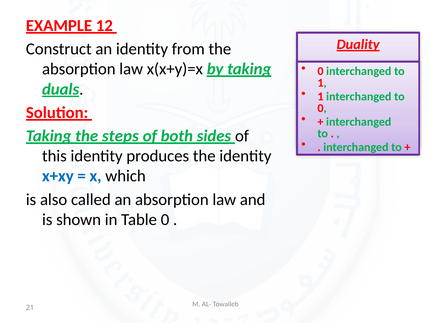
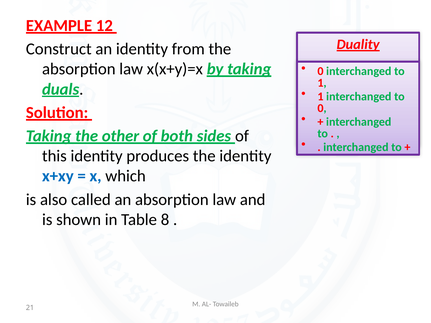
steps: steps -> other
Table 0: 0 -> 8
